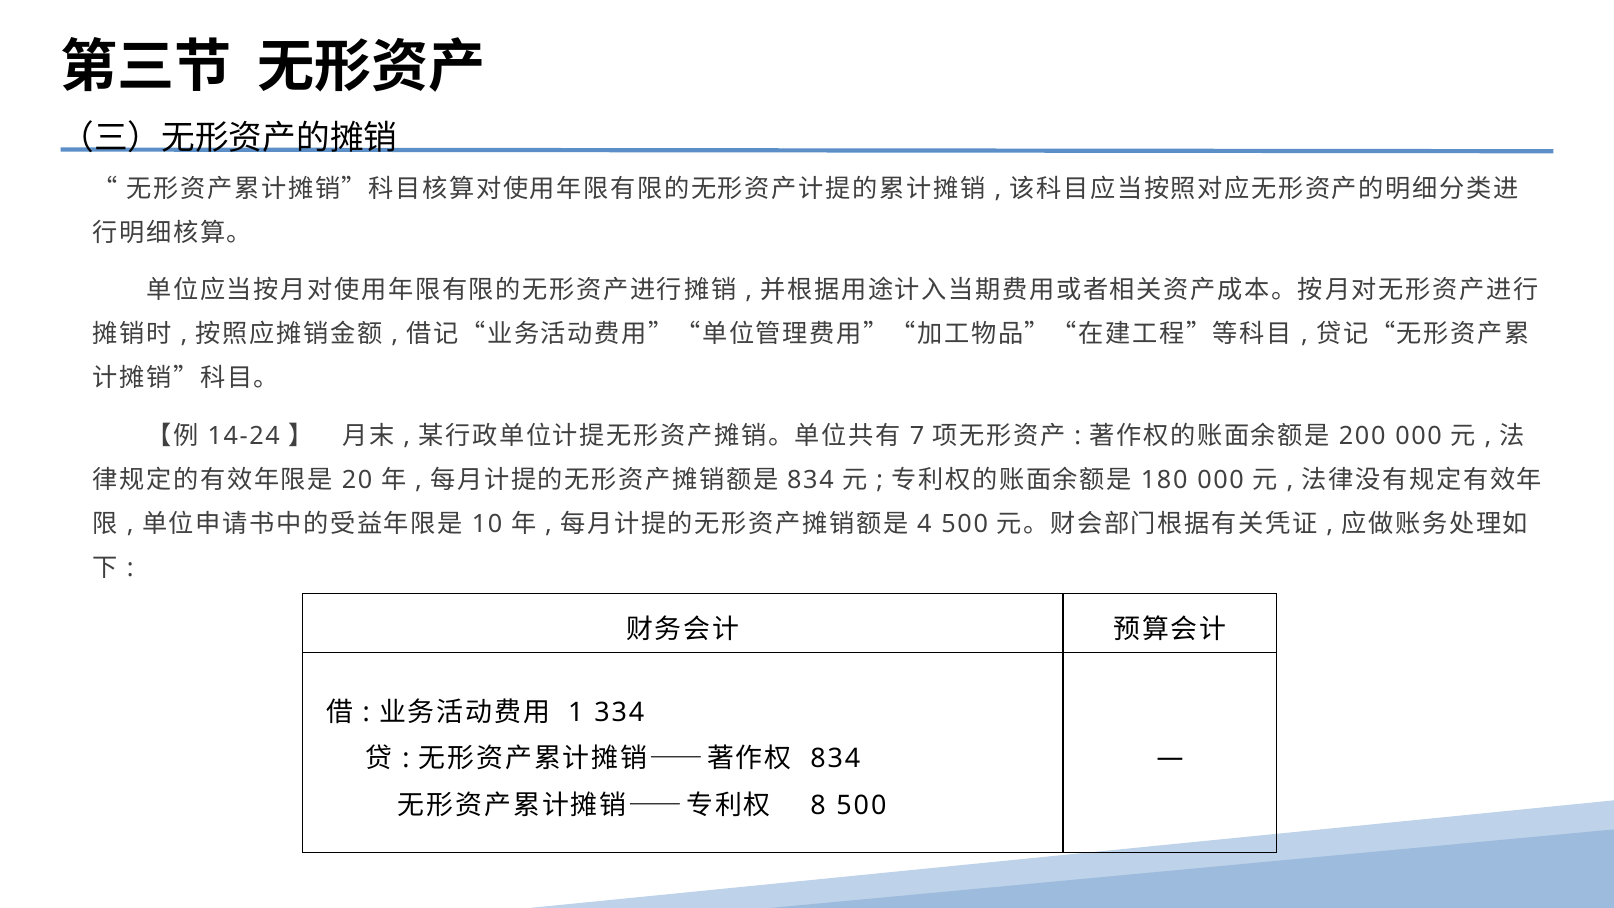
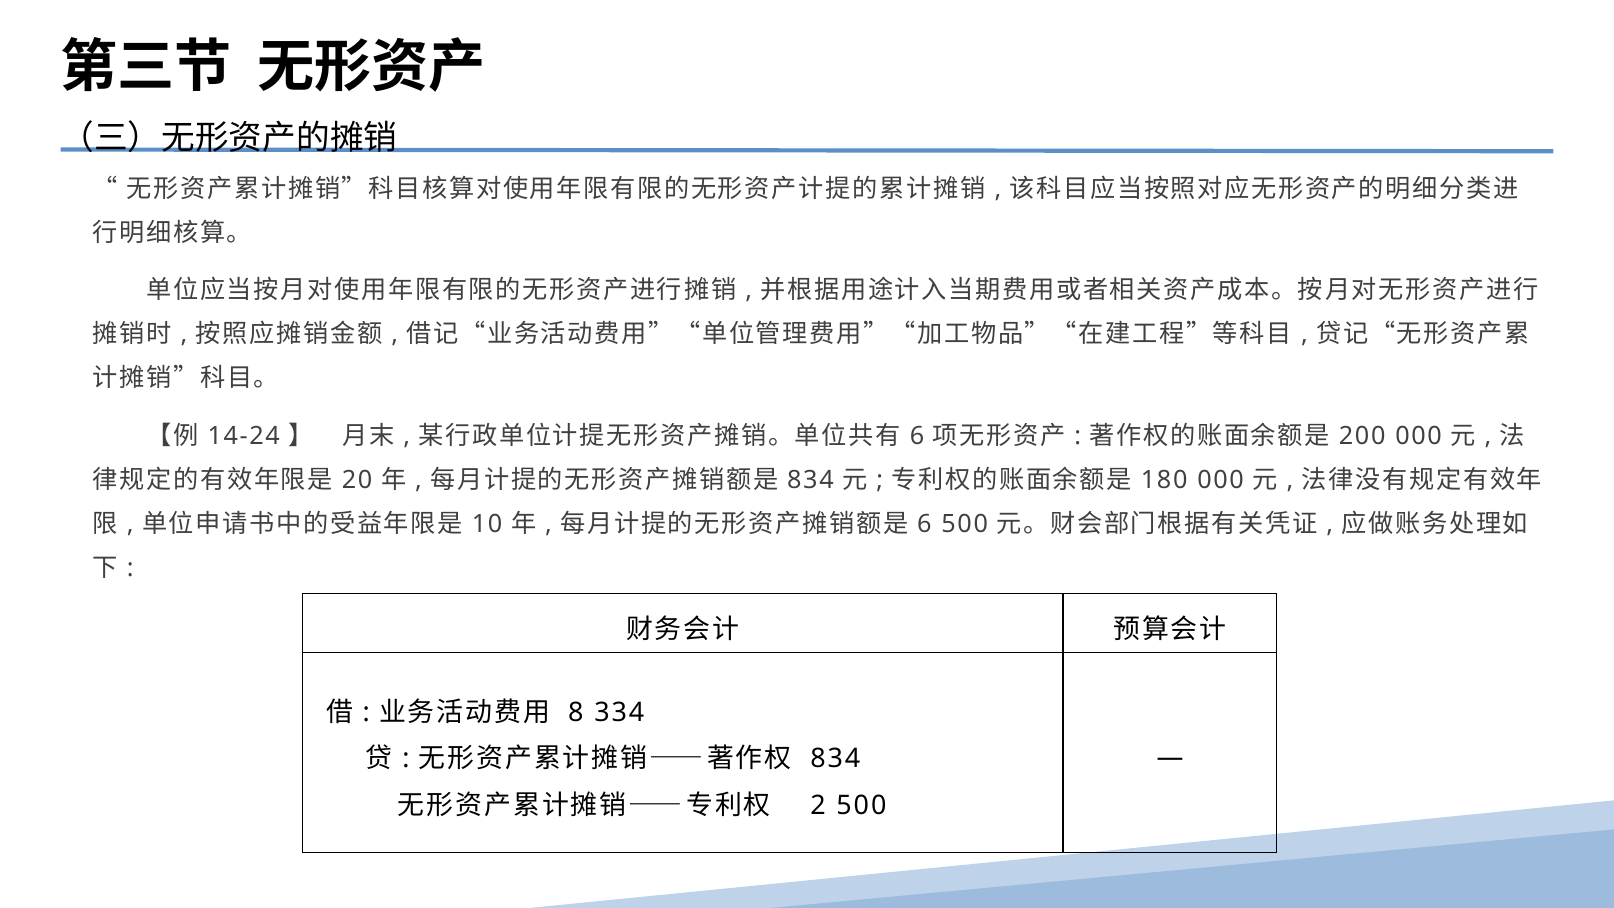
7 at (917, 436): 7 -> 6
4 at (924, 524): 4 -> 6
1: 1 -> 8
8: 8 -> 2
